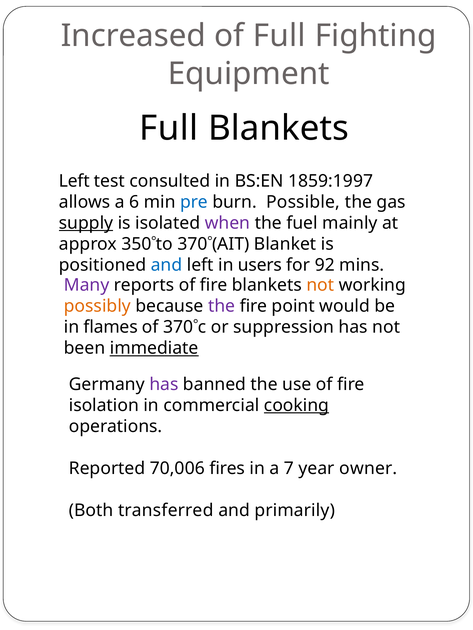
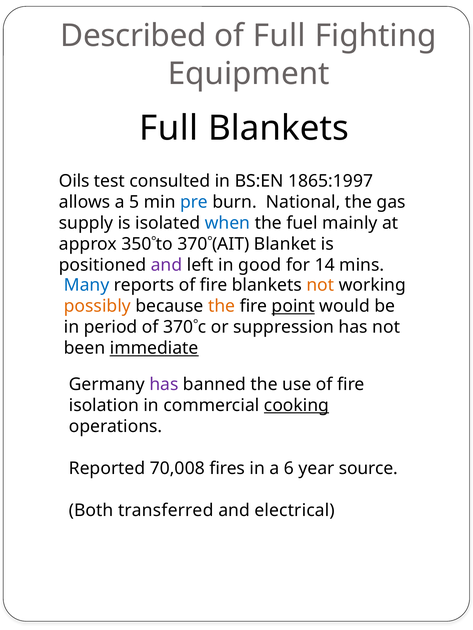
Increased: Increased -> Described
Left at (74, 181): Left -> Oils
1859:1997: 1859:1997 -> 1865:1997
6: 6 -> 5
Possible: Possible -> National
supply underline: present -> none
when colour: purple -> blue
and at (167, 265) colour: blue -> purple
users: users -> good
92: 92 -> 14
Many colour: purple -> blue
the at (222, 306) colour: purple -> orange
point underline: none -> present
flames: flames -> period
70,006: 70,006 -> 70,008
7: 7 -> 6
owner: owner -> source
primarily: primarily -> electrical
